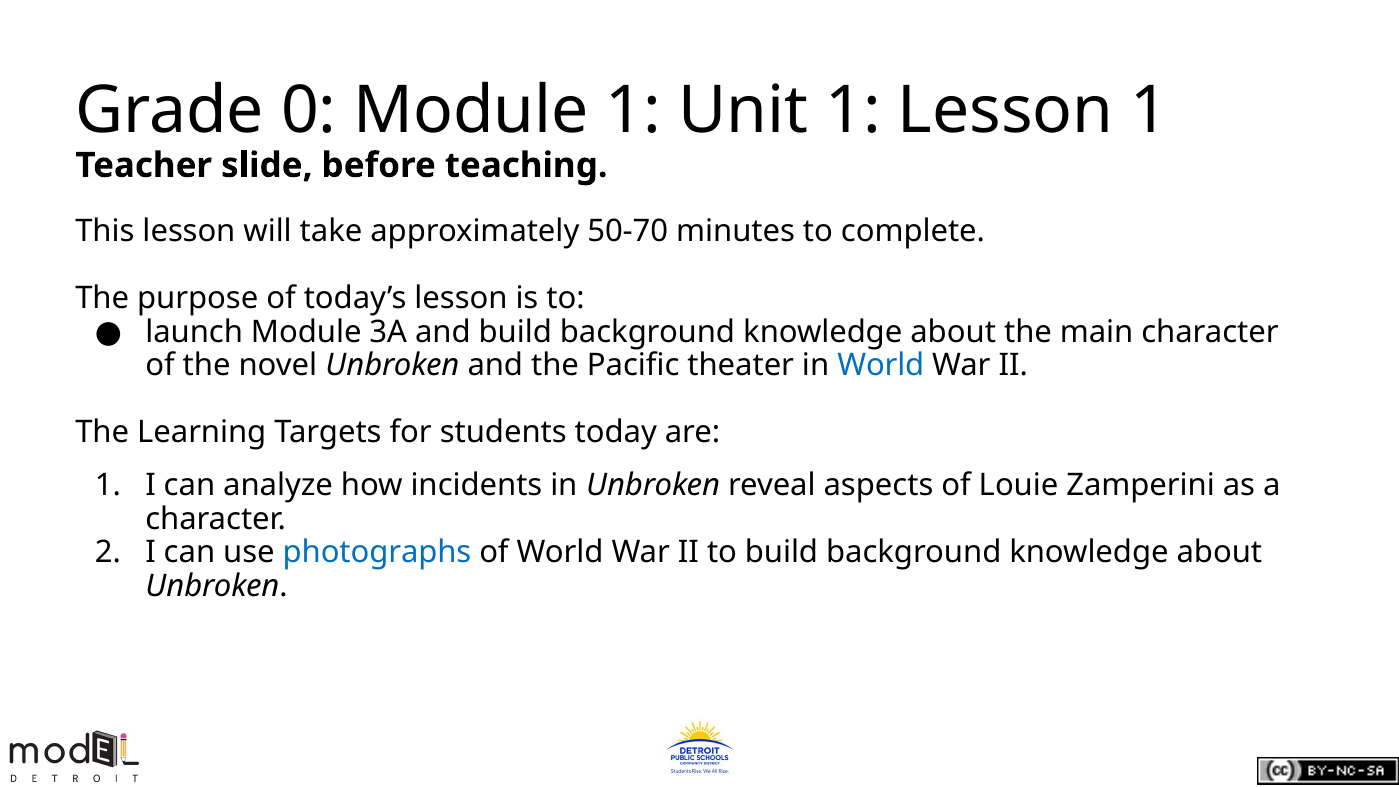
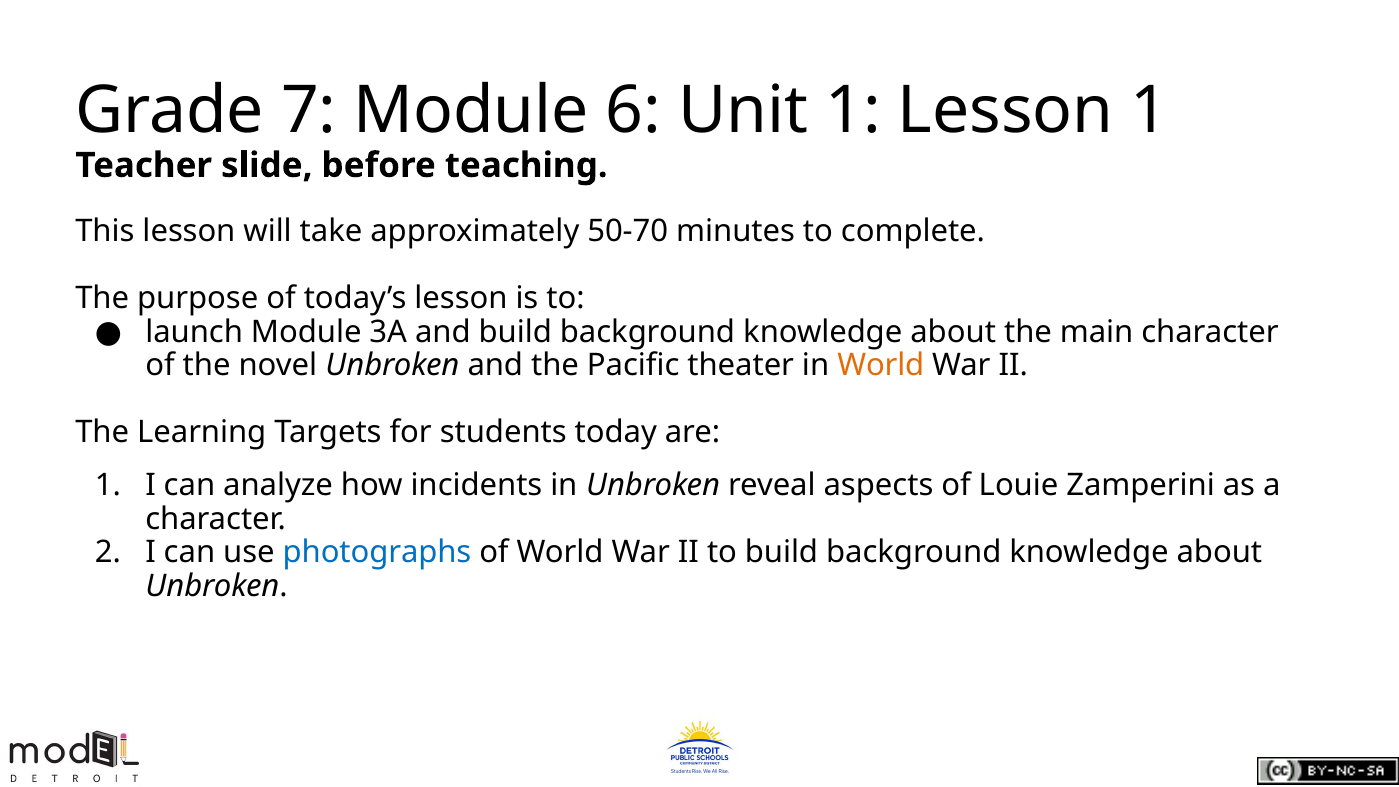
0: 0 -> 7
Module 1: 1 -> 6
World at (881, 365) colour: blue -> orange
